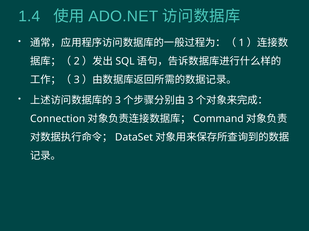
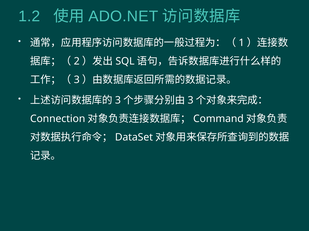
1.4: 1.4 -> 1.2
